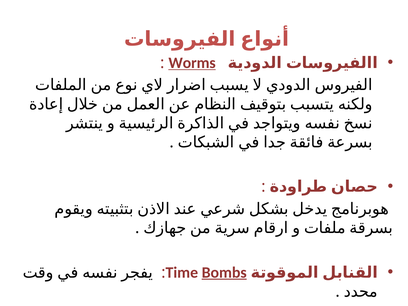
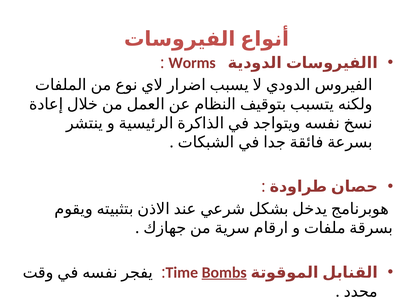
Worms underline: present -> none
